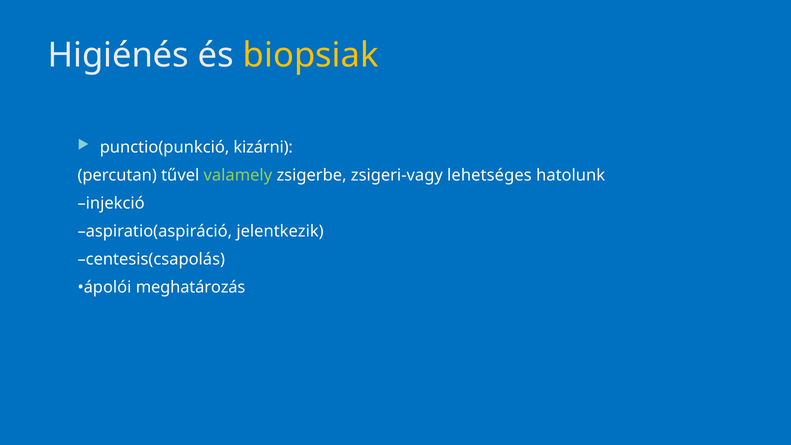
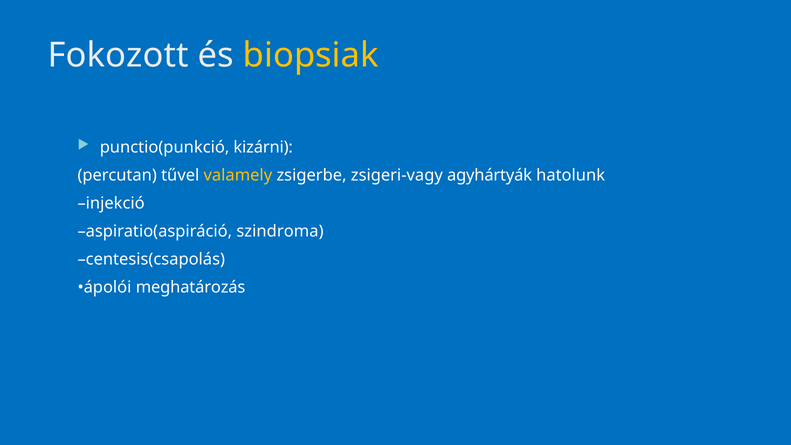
Higiénés: Higiénés -> Fokozott
valamely colour: light green -> yellow
lehetséges: lehetséges -> agyhártyák
jelentkezik: jelentkezik -> szindroma
